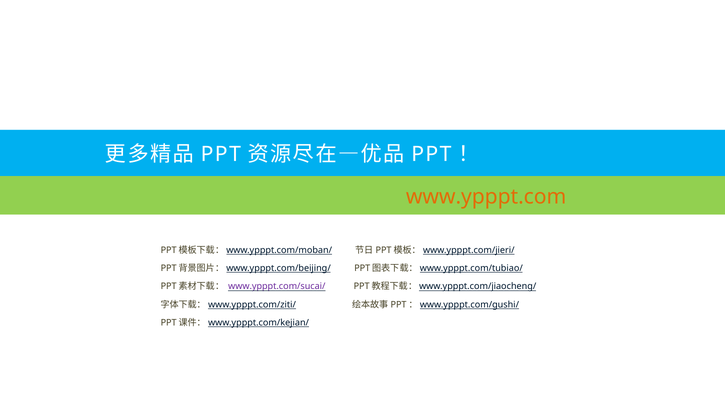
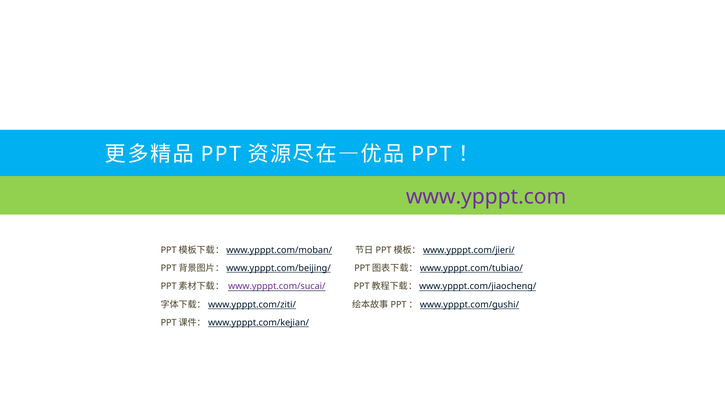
www.ypppt.com colour: orange -> purple
